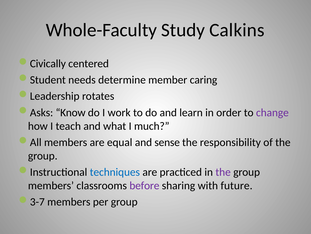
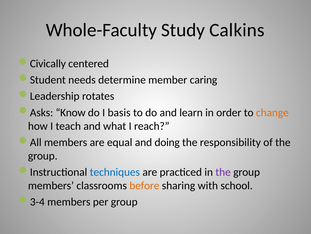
work: work -> basis
change colour: purple -> orange
much: much -> reach
sense: sense -> doing
before colour: purple -> orange
future: future -> school
3-7: 3-7 -> 3-4
